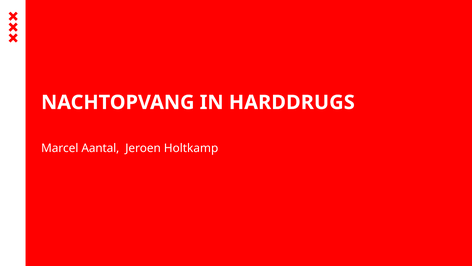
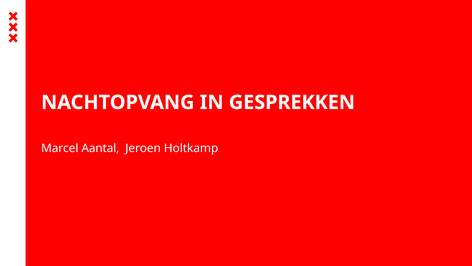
HARDDRUGS: HARDDRUGS -> GESPREKKEN
